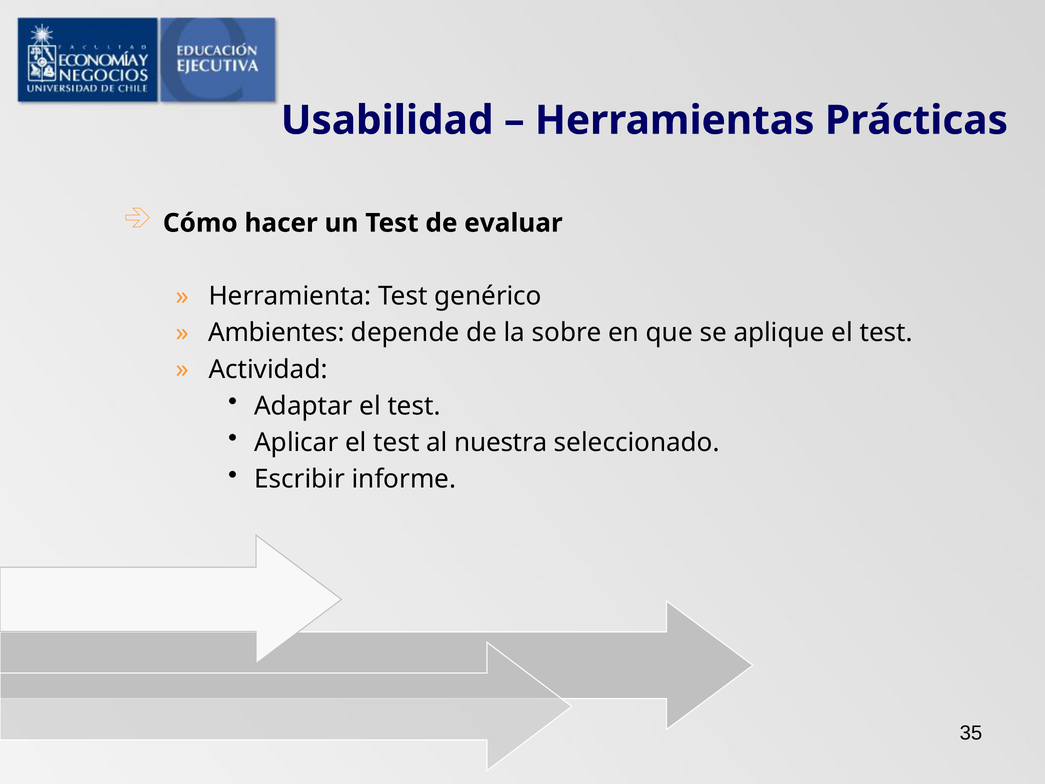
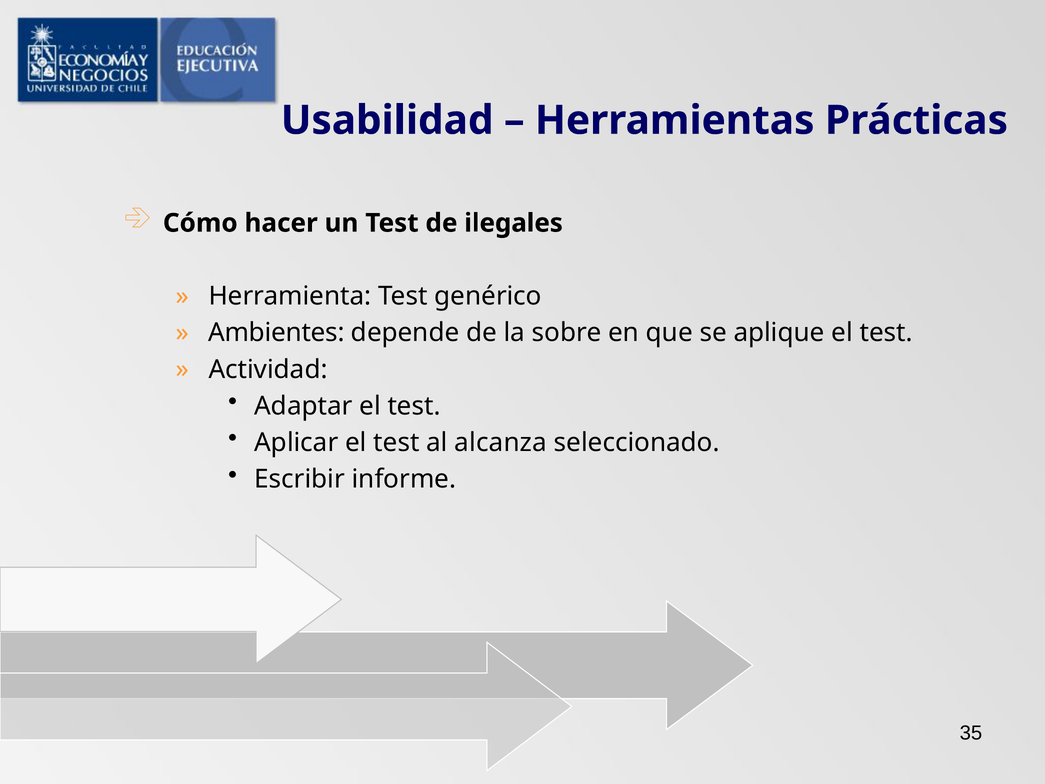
evaluar: evaluar -> ilegales
nuestra: nuestra -> alcanza
